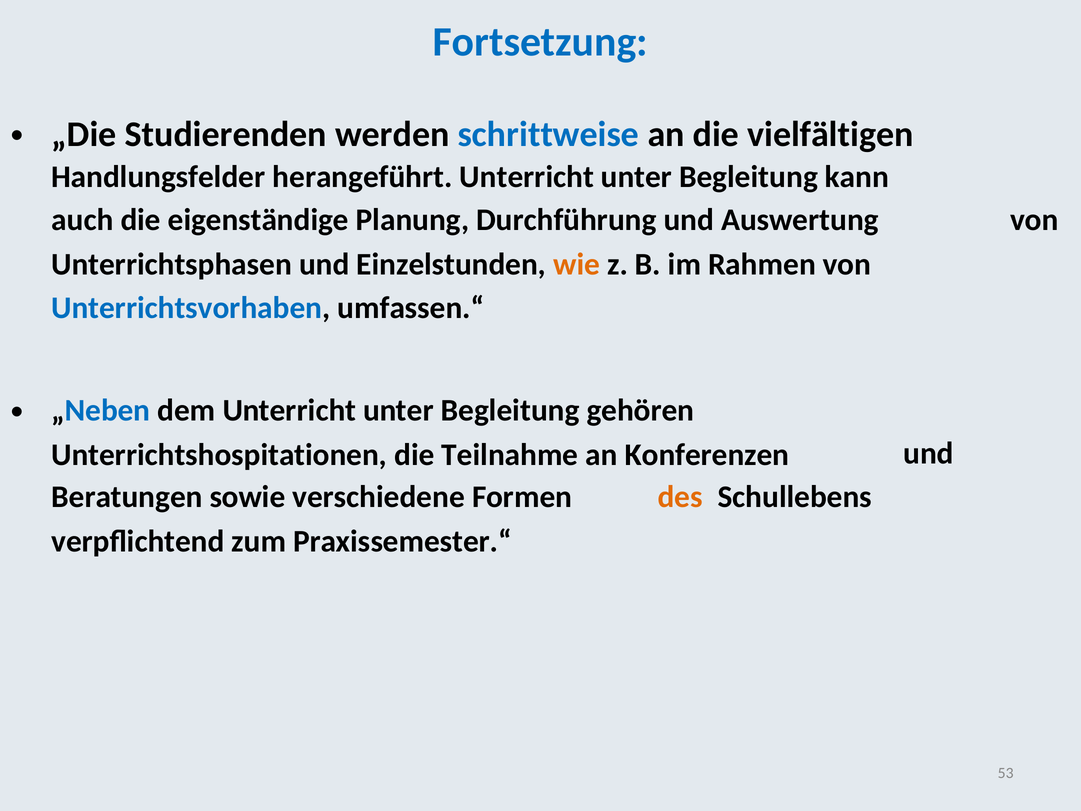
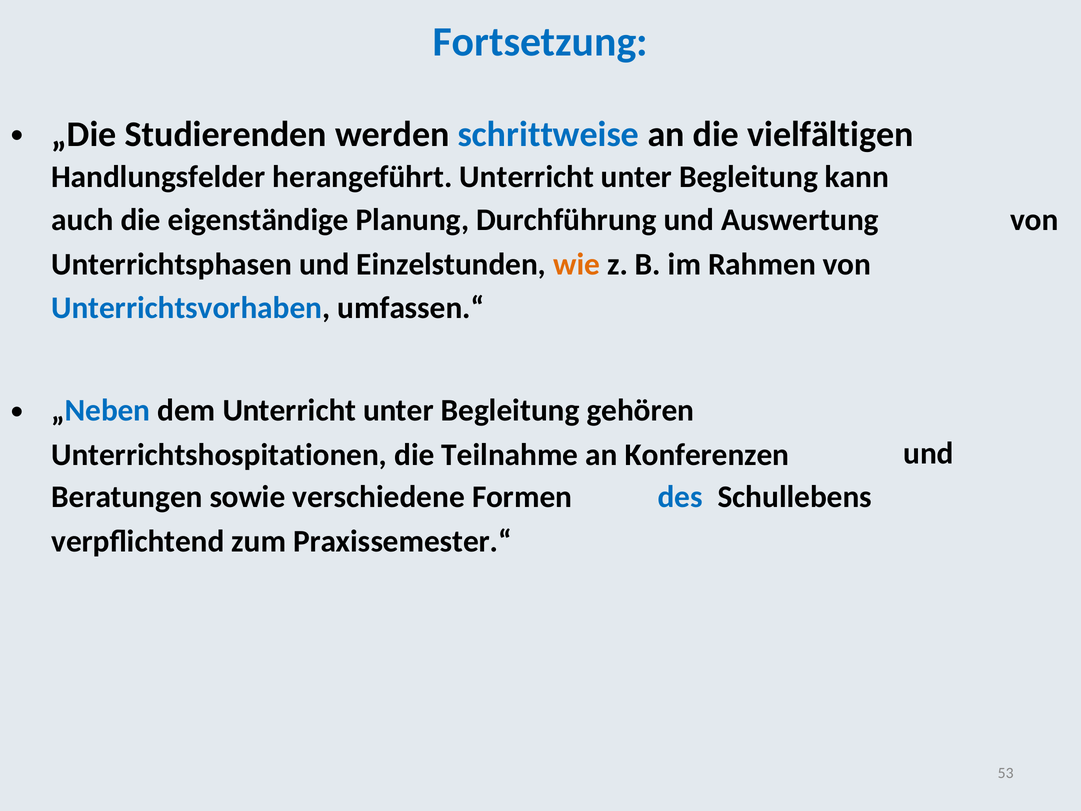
des colour: orange -> blue
